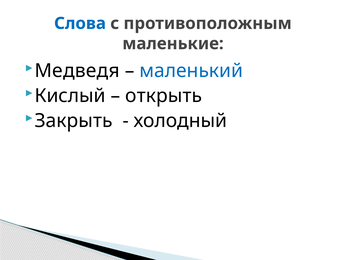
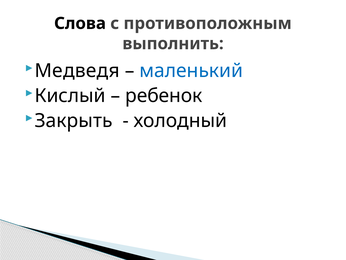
Слова colour: blue -> black
маленькие: маленькие -> выполнить
открыть: открыть -> ребенок
